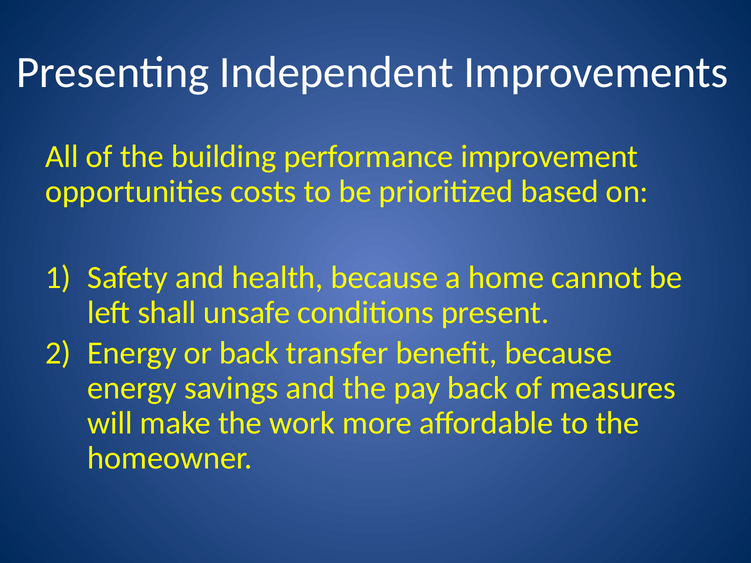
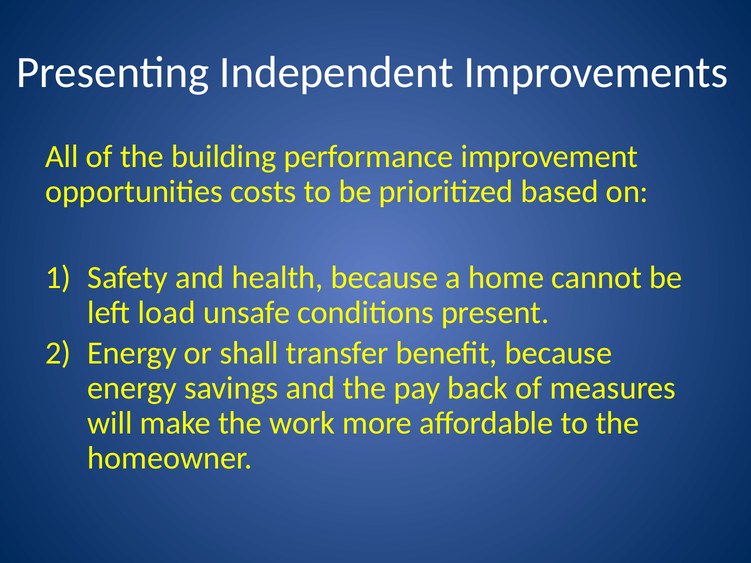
shall: shall -> load
or back: back -> shall
